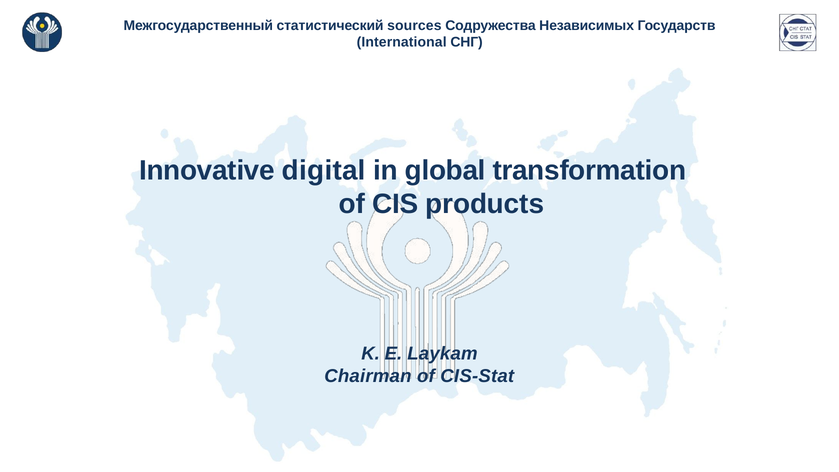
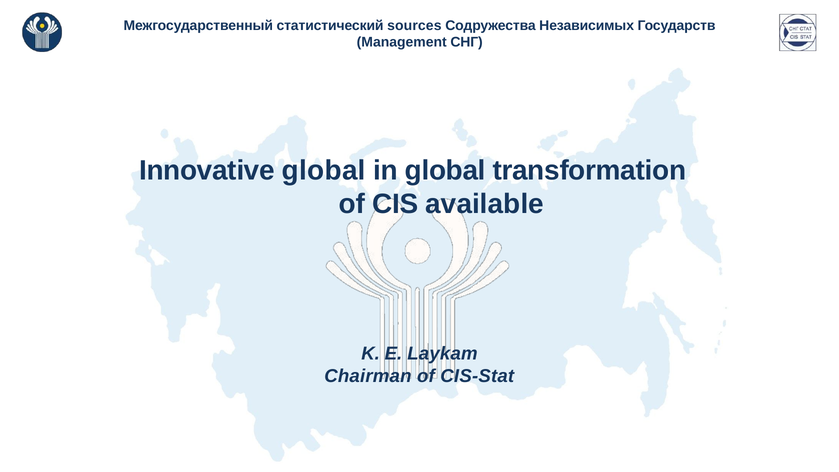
International: International -> Management
Innovative digital: digital -> global
products: products -> available
